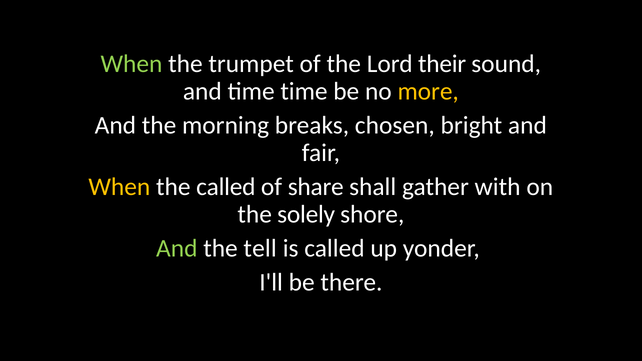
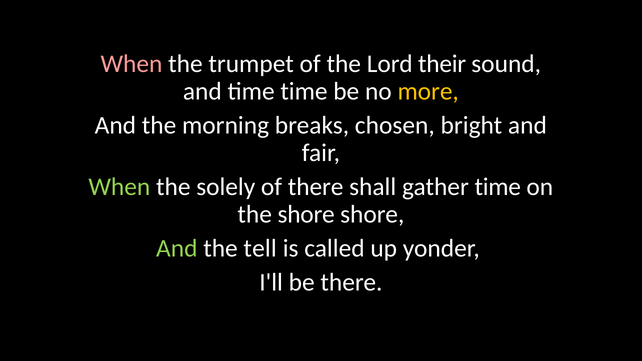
When at (131, 64) colour: light green -> pink
When at (119, 187) colour: yellow -> light green
the called: called -> solely
of share: share -> there
gather with: with -> time
the solely: solely -> shore
